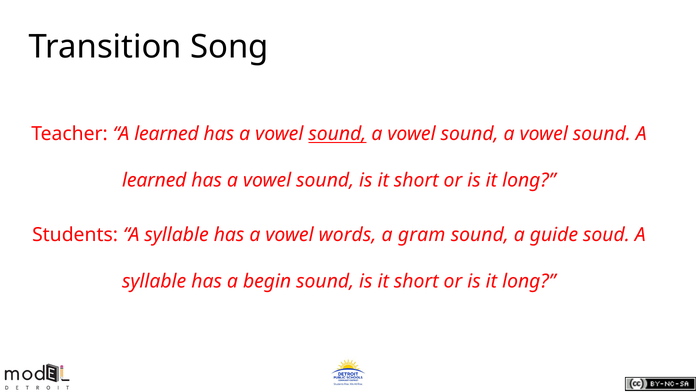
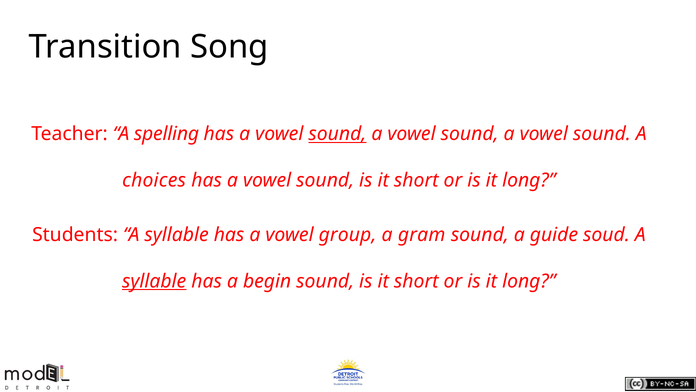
Teacher A learned: learned -> spelling
learned at (154, 180): learned -> choices
words: words -> group
syllable at (154, 281) underline: none -> present
